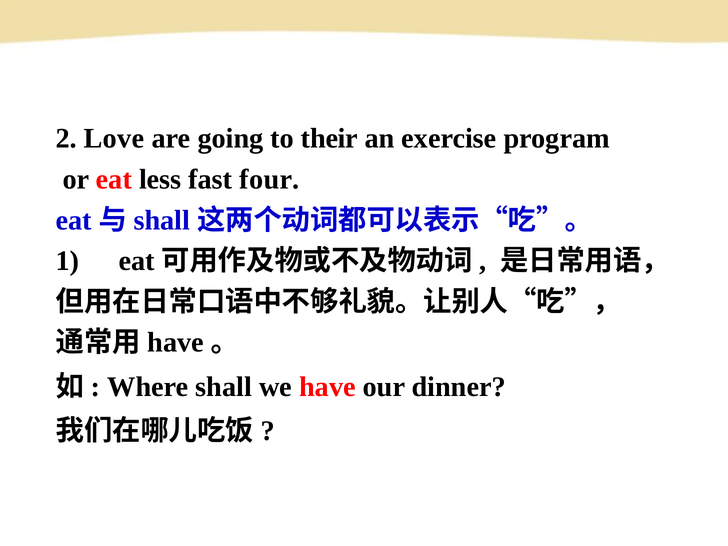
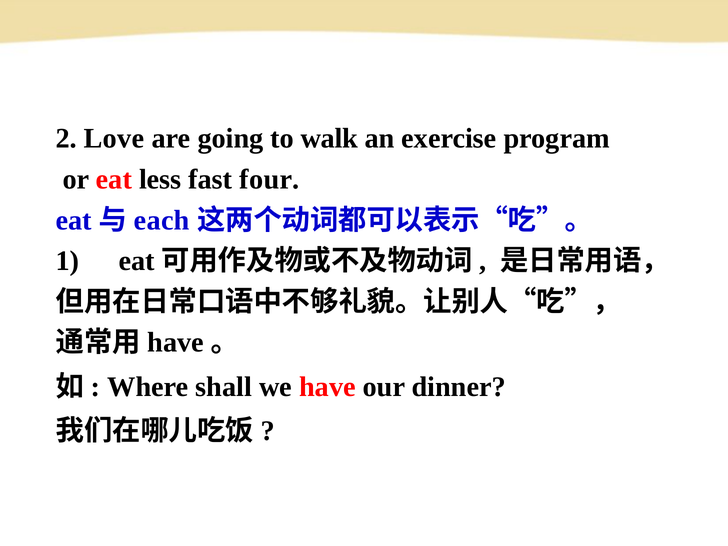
their: their -> walk
shall at (162, 220): shall -> each
